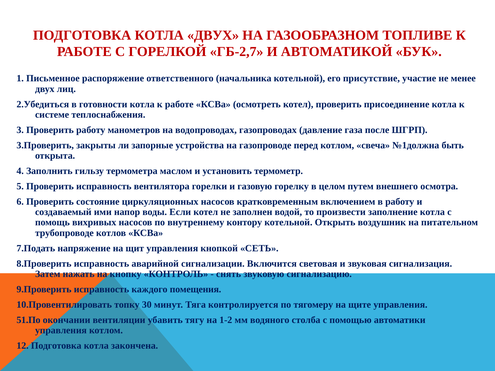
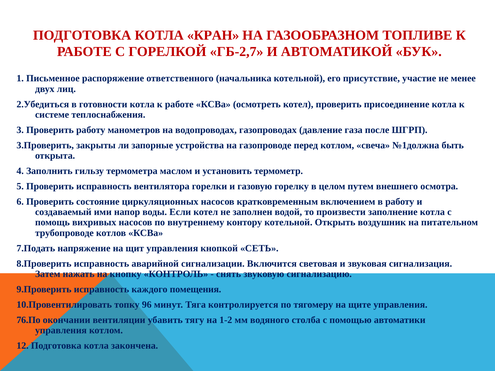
КОТЛА ДВУХ: ДВУХ -> КРАН
30: 30 -> 96
51.По: 51.По -> 76.По
